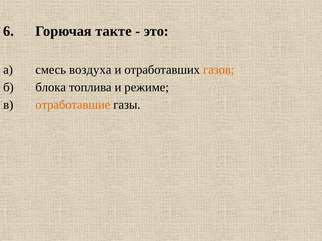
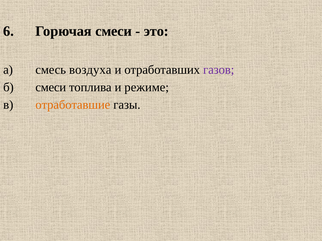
Горючая такте: такте -> смеси
газов colour: orange -> purple
б блока: блока -> смеси
